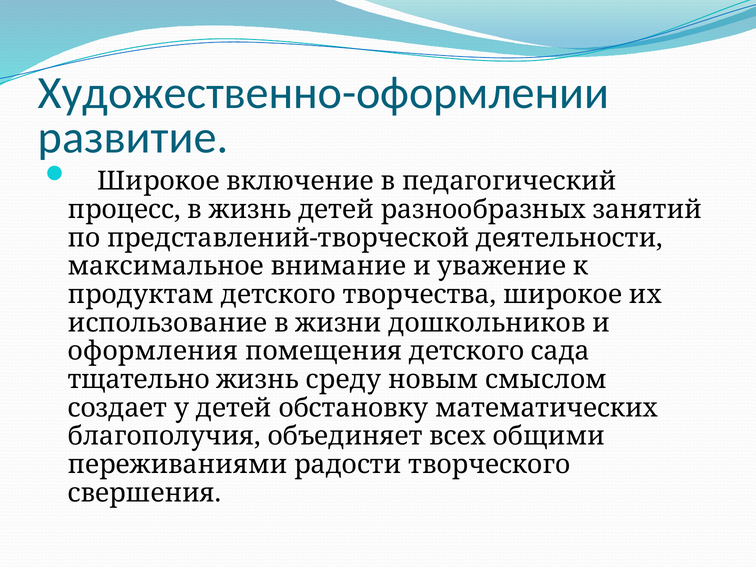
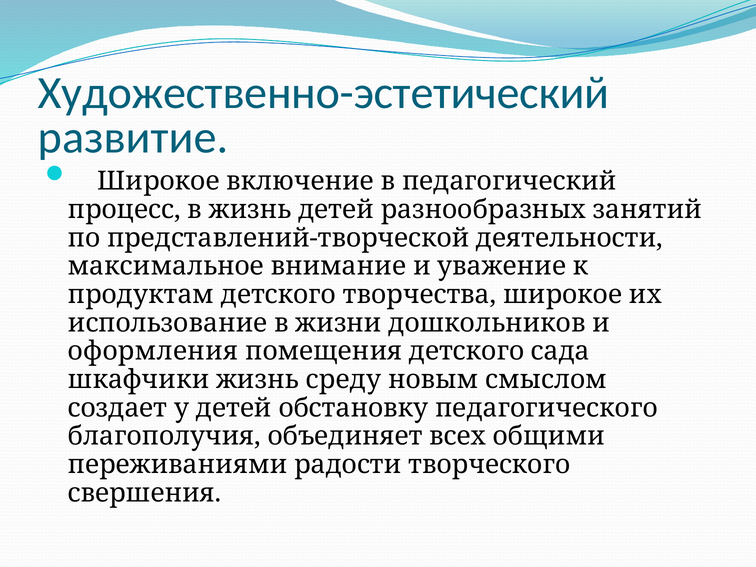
Художественно-оформлении: Художественно-оформлении -> Художественно-эстетический
тщательно: тщательно -> шкафчики
математических: математических -> педагогического
